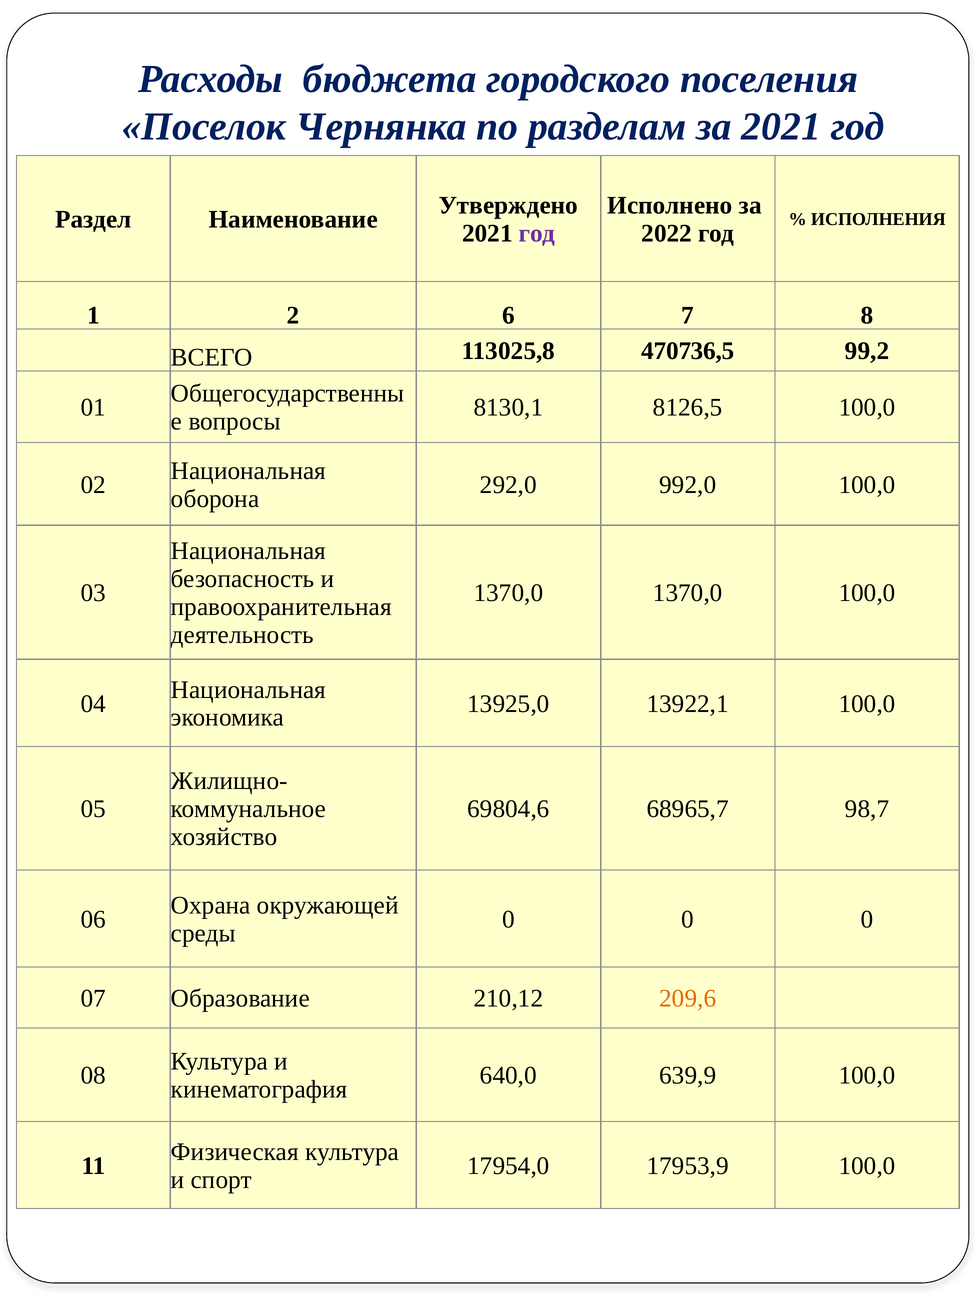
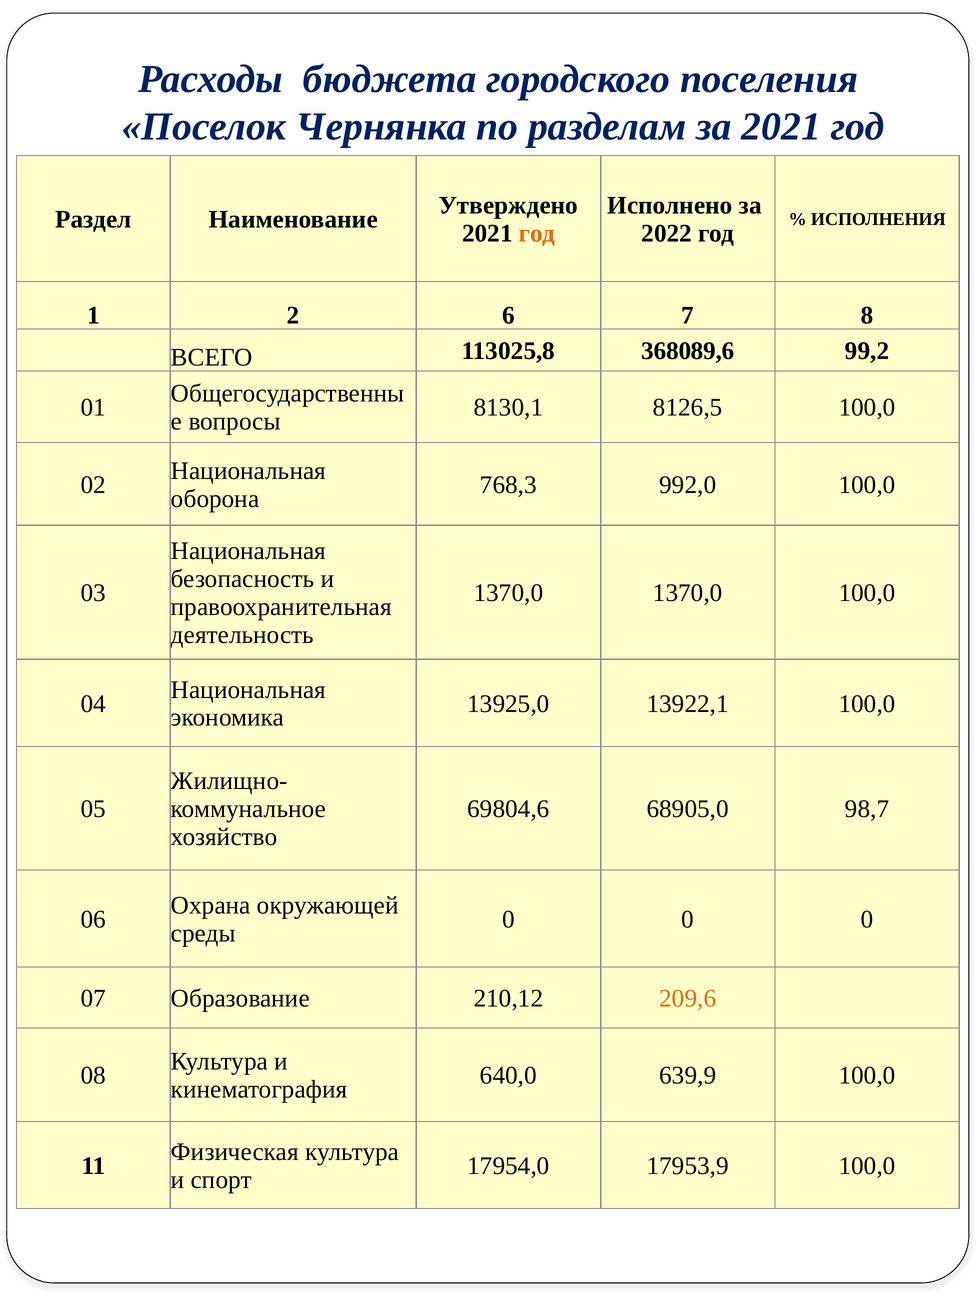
год at (537, 233) colour: purple -> orange
470736,5: 470736,5 -> 368089,6
292,0: 292,0 -> 768,3
68965,7: 68965,7 -> 68905,0
